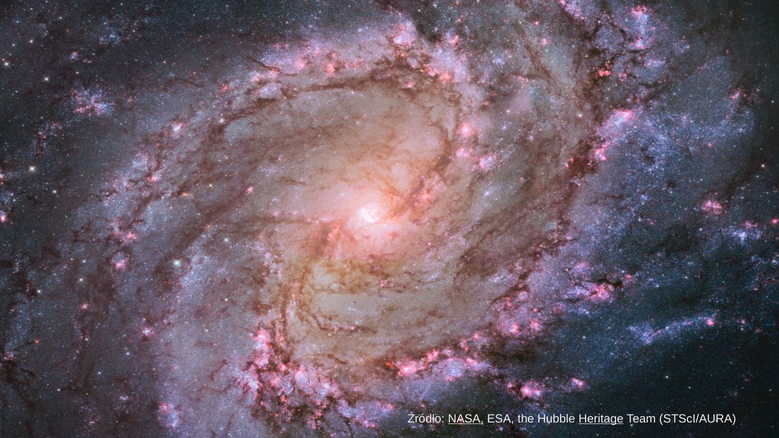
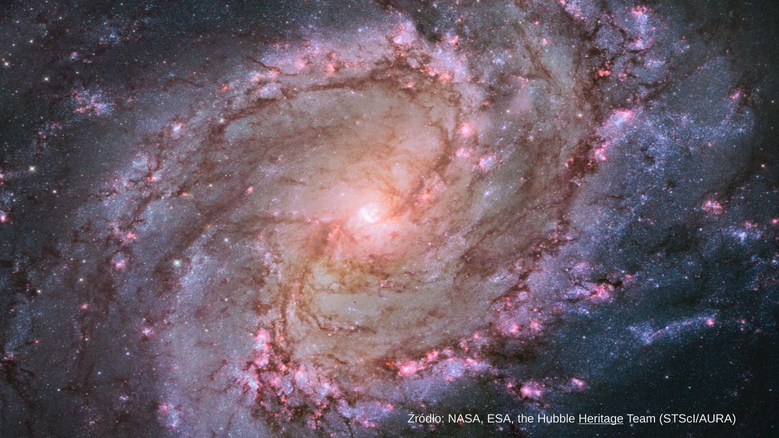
NASA underline: present -> none
